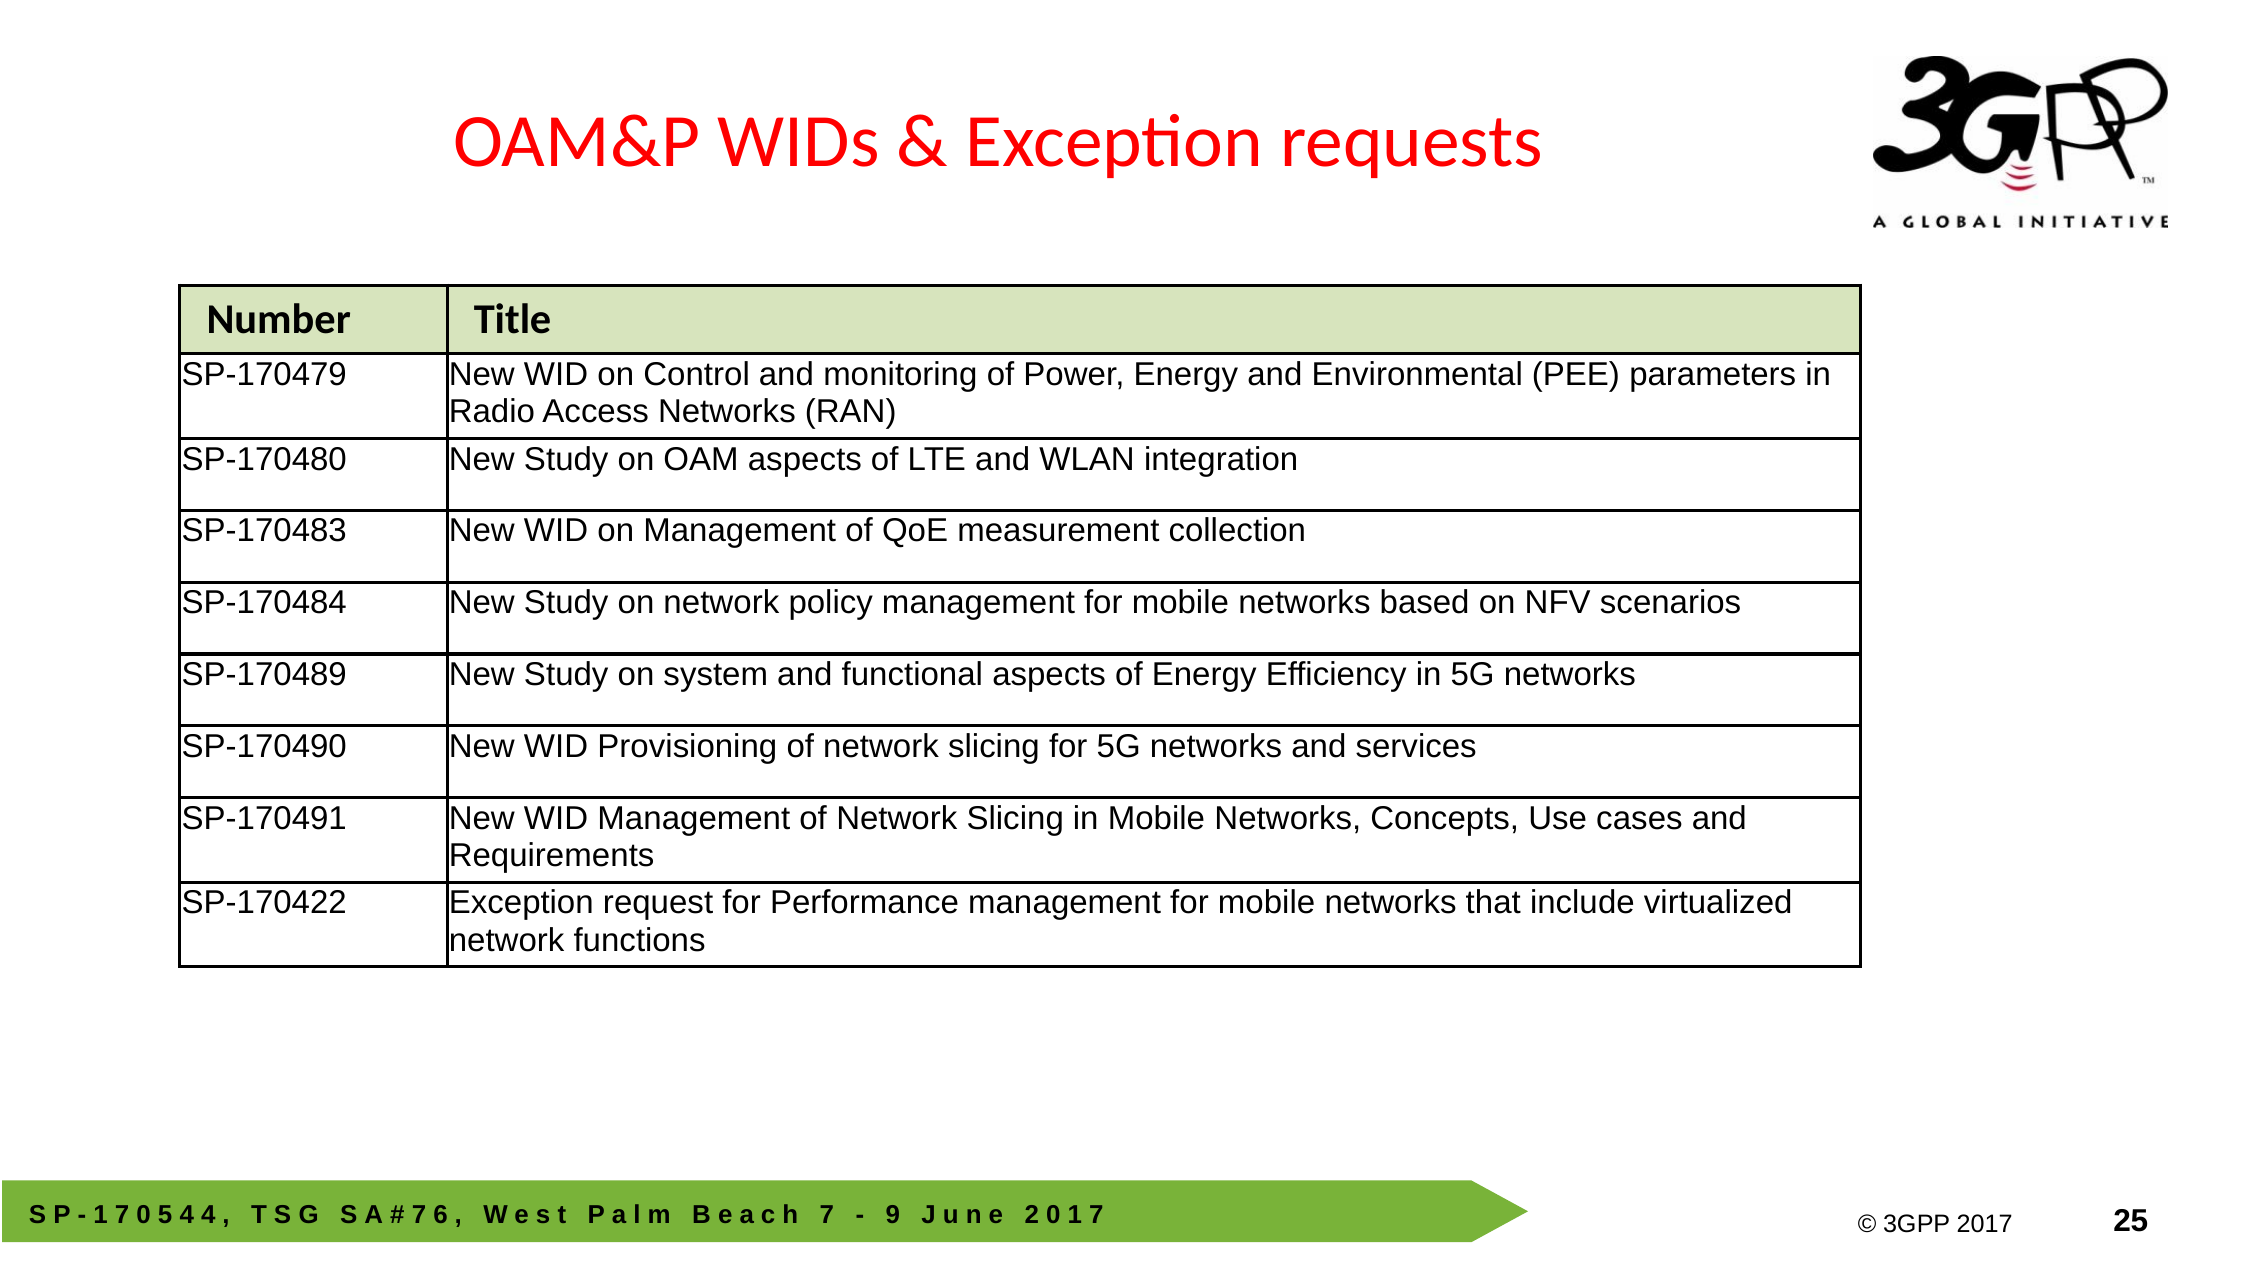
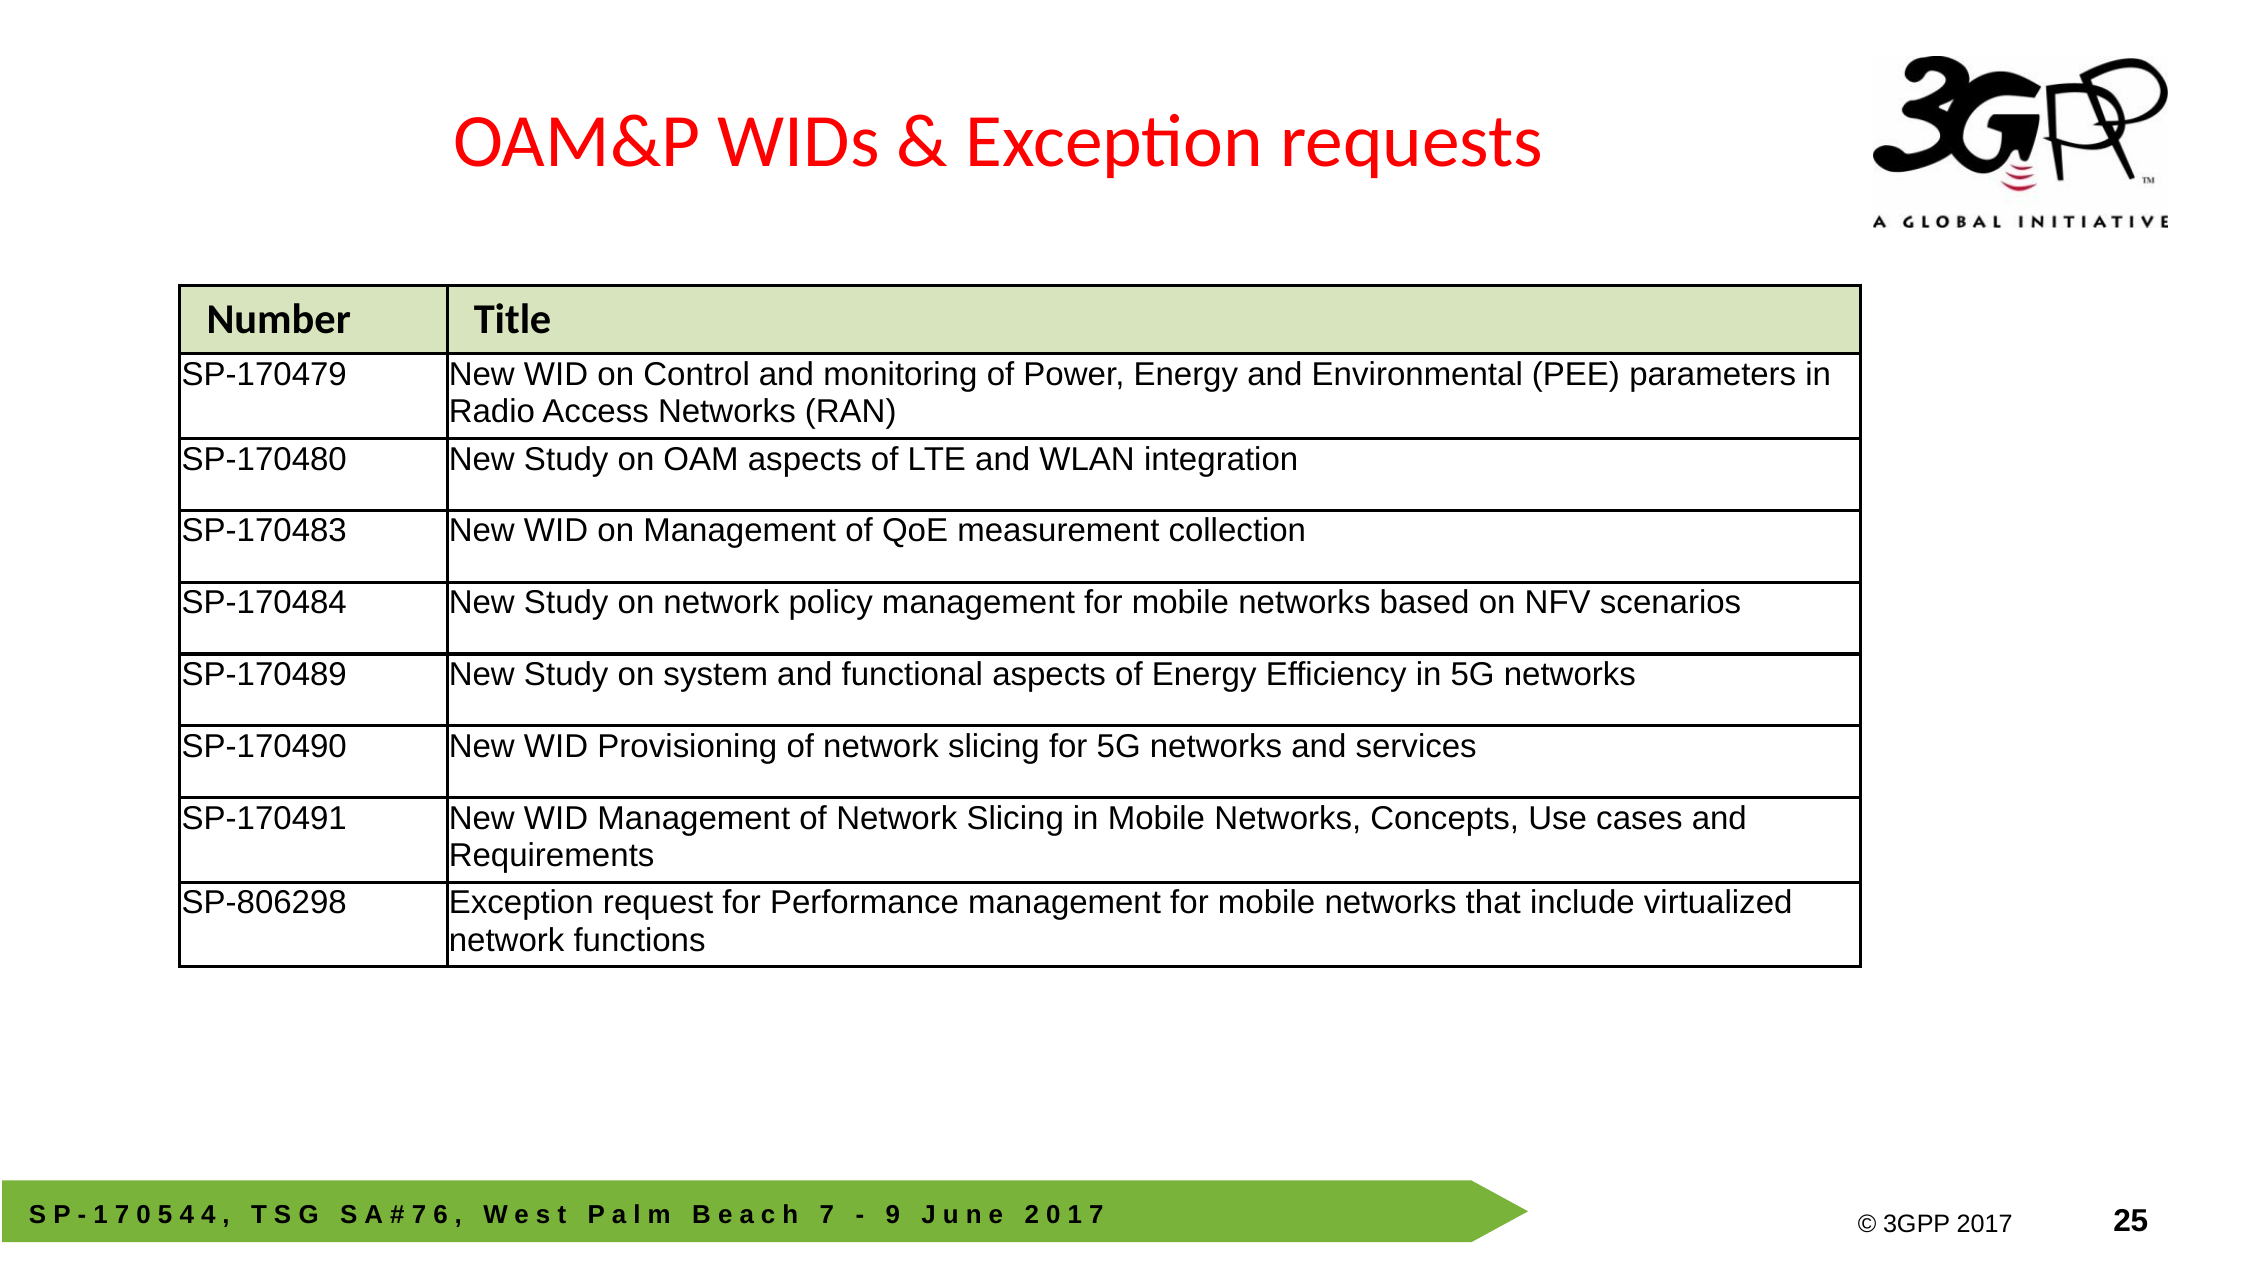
SP-170422: SP-170422 -> SP-806298
